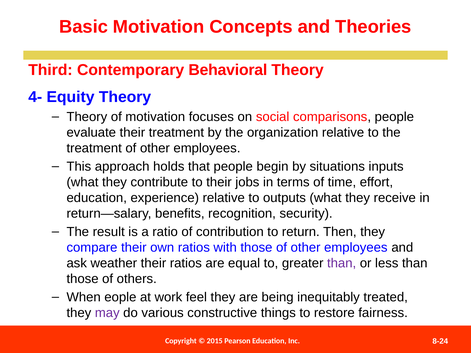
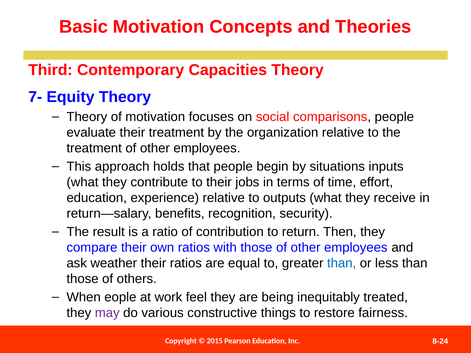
Behavioral: Behavioral -> Capacities
4-: 4- -> 7-
than at (342, 263) colour: purple -> blue
